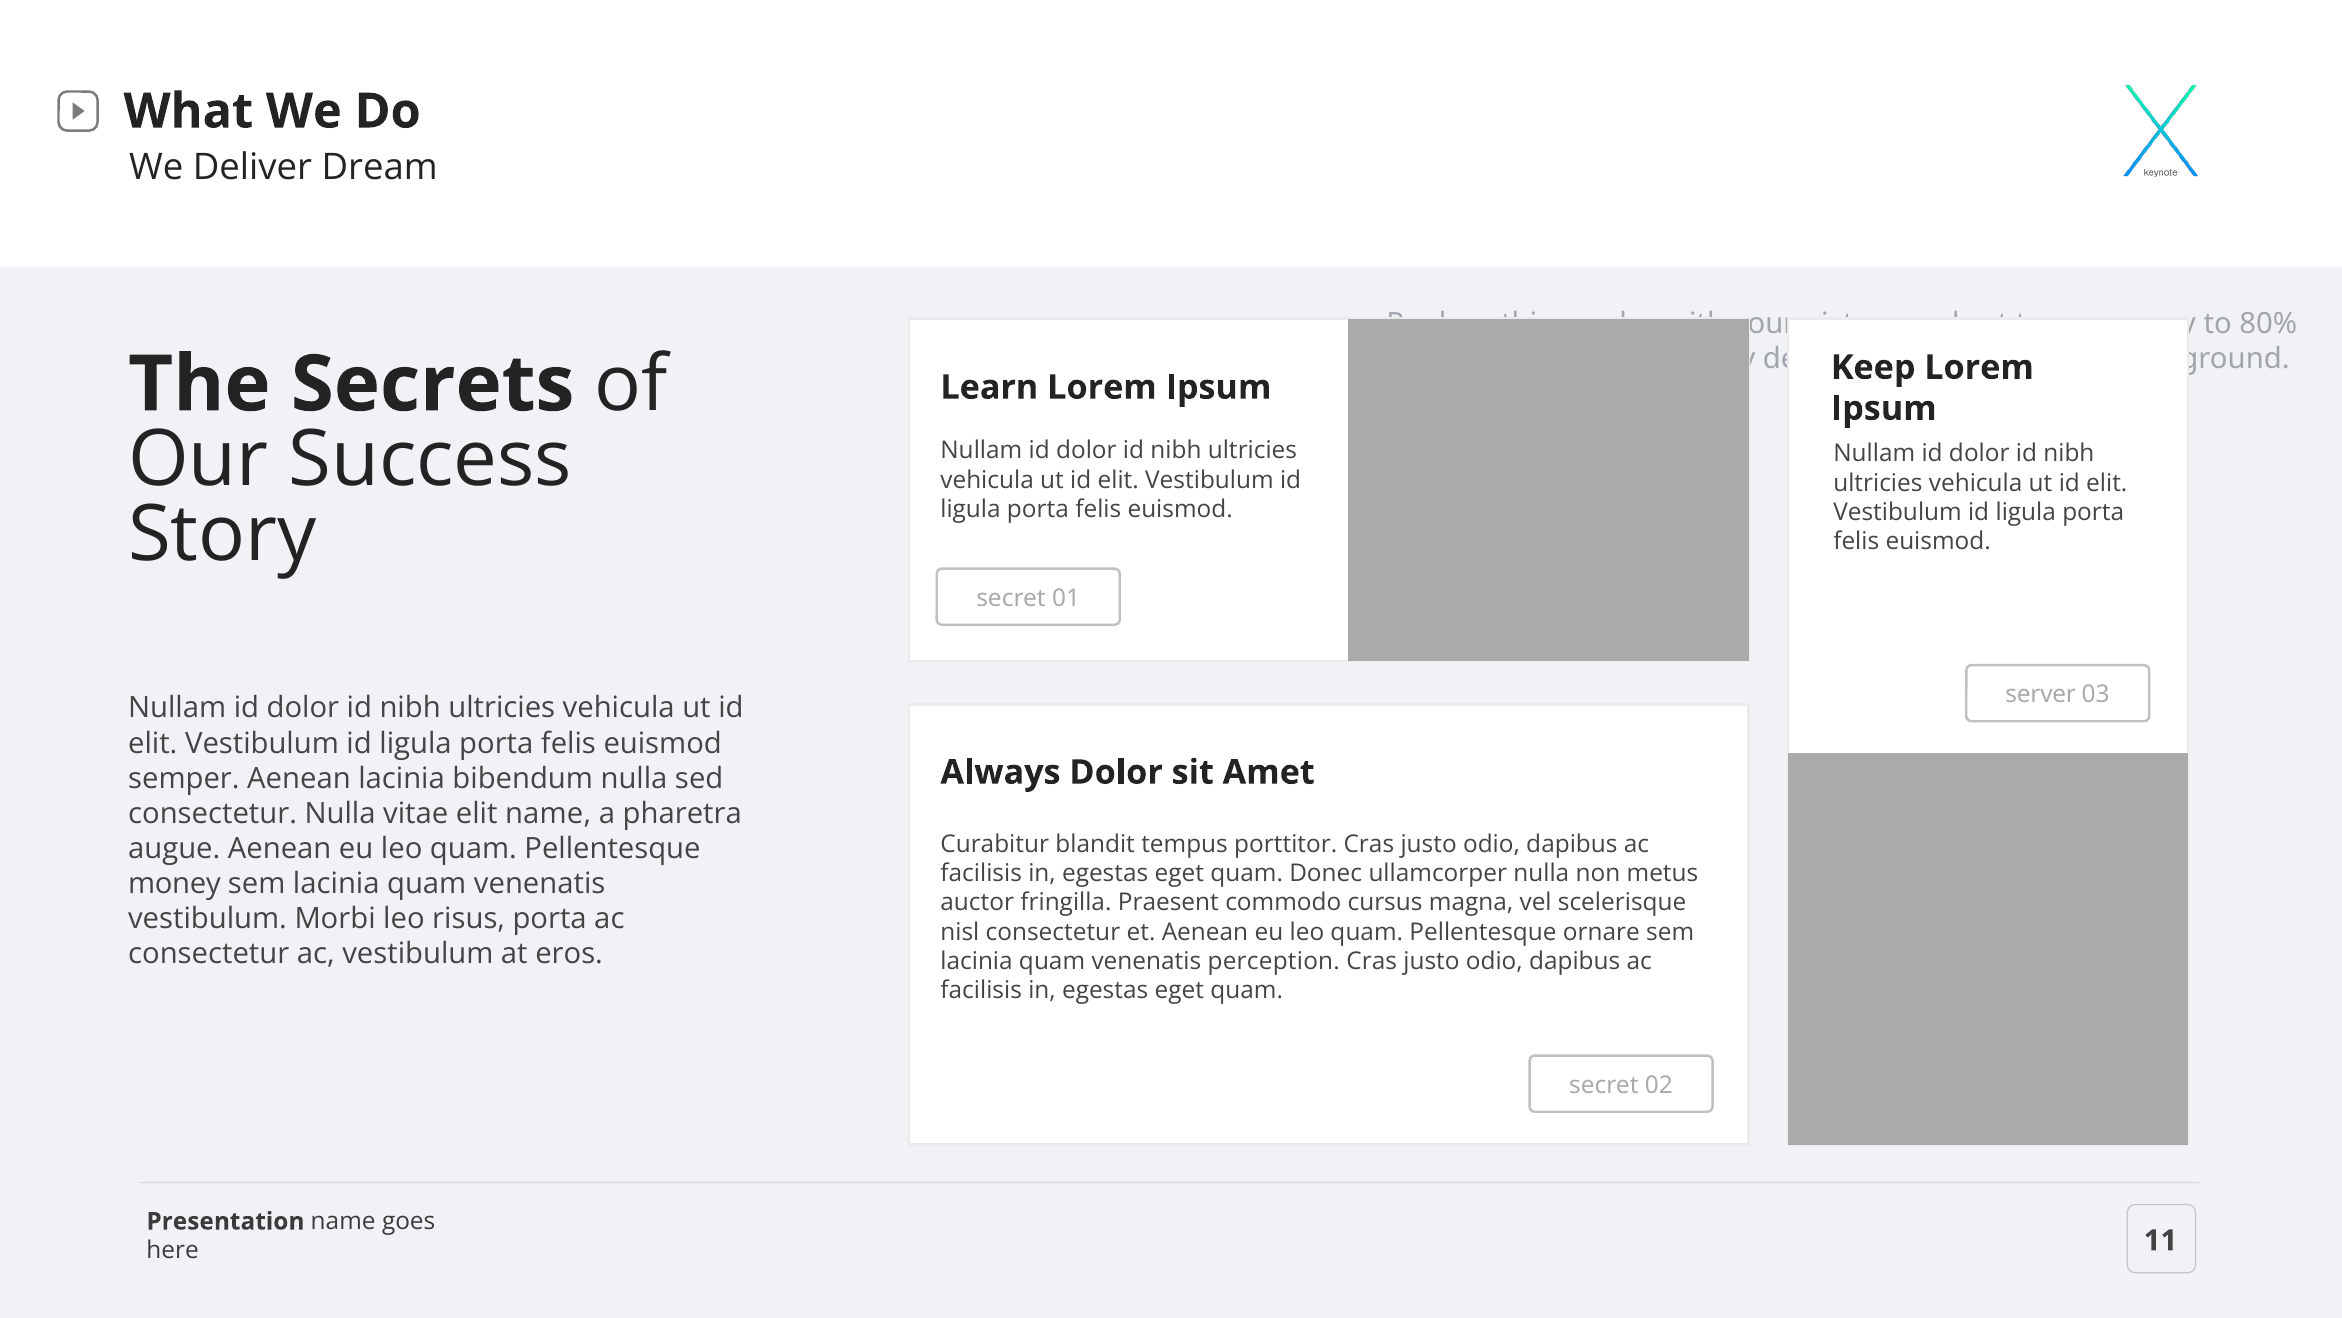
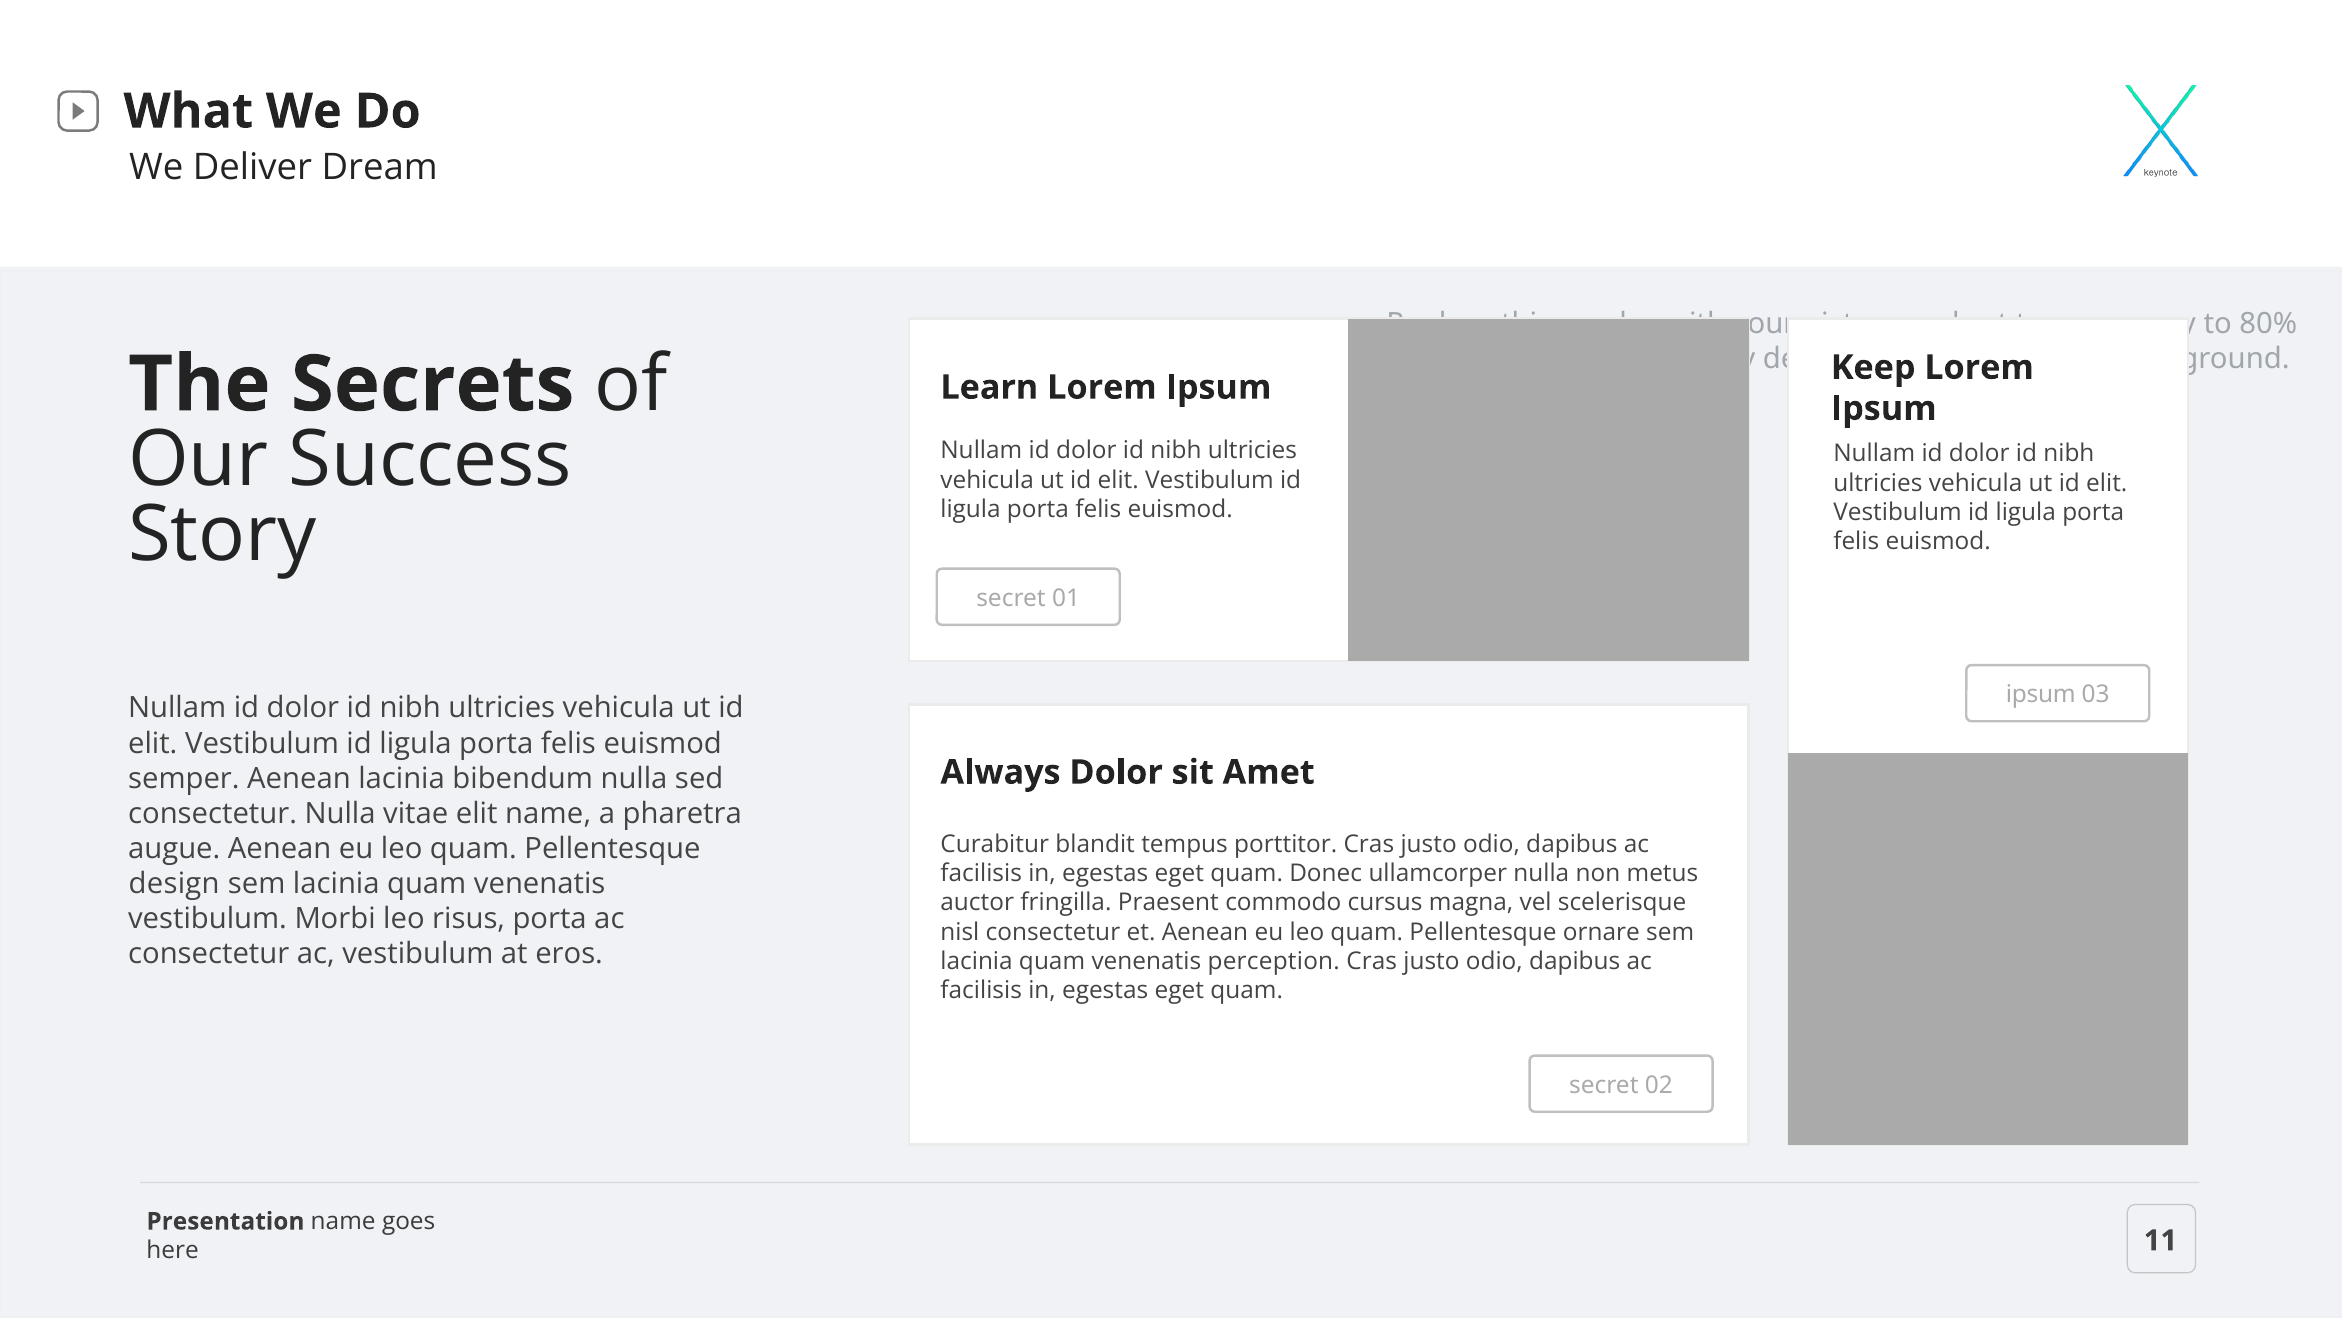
server at (2041, 695): server -> ipsum
money: money -> design
